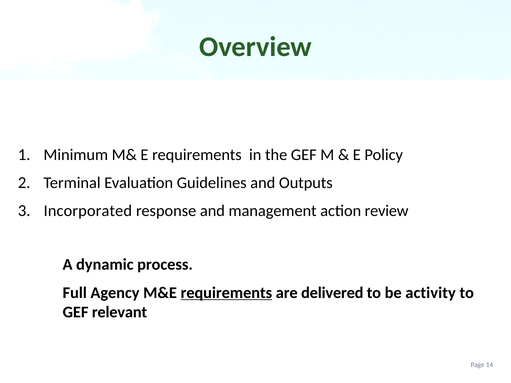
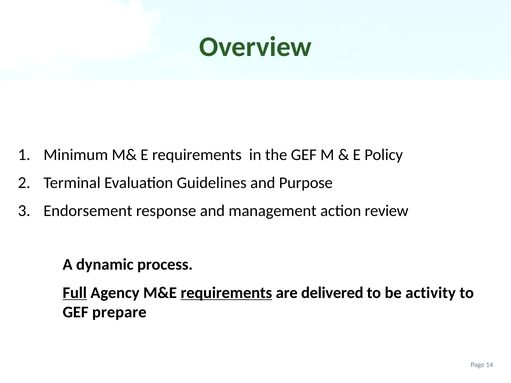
Outputs: Outputs -> Purpose
Incorporated: Incorporated -> Endorsement
Full underline: none -> present
relevant: relevant -> prepare
